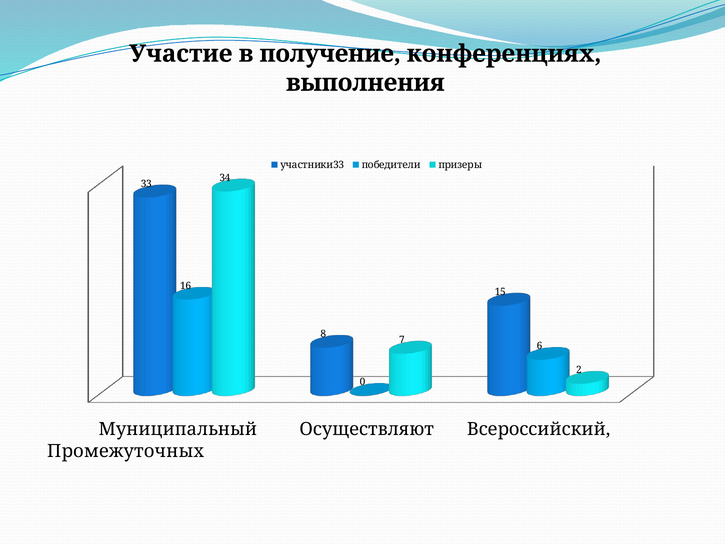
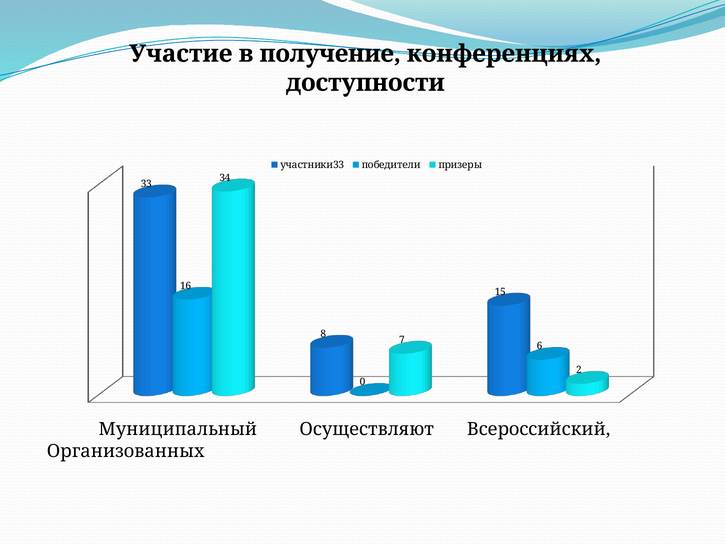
выполнения: выполнения -> доступности
Промежуточных: Промежуточных -> Организованных
